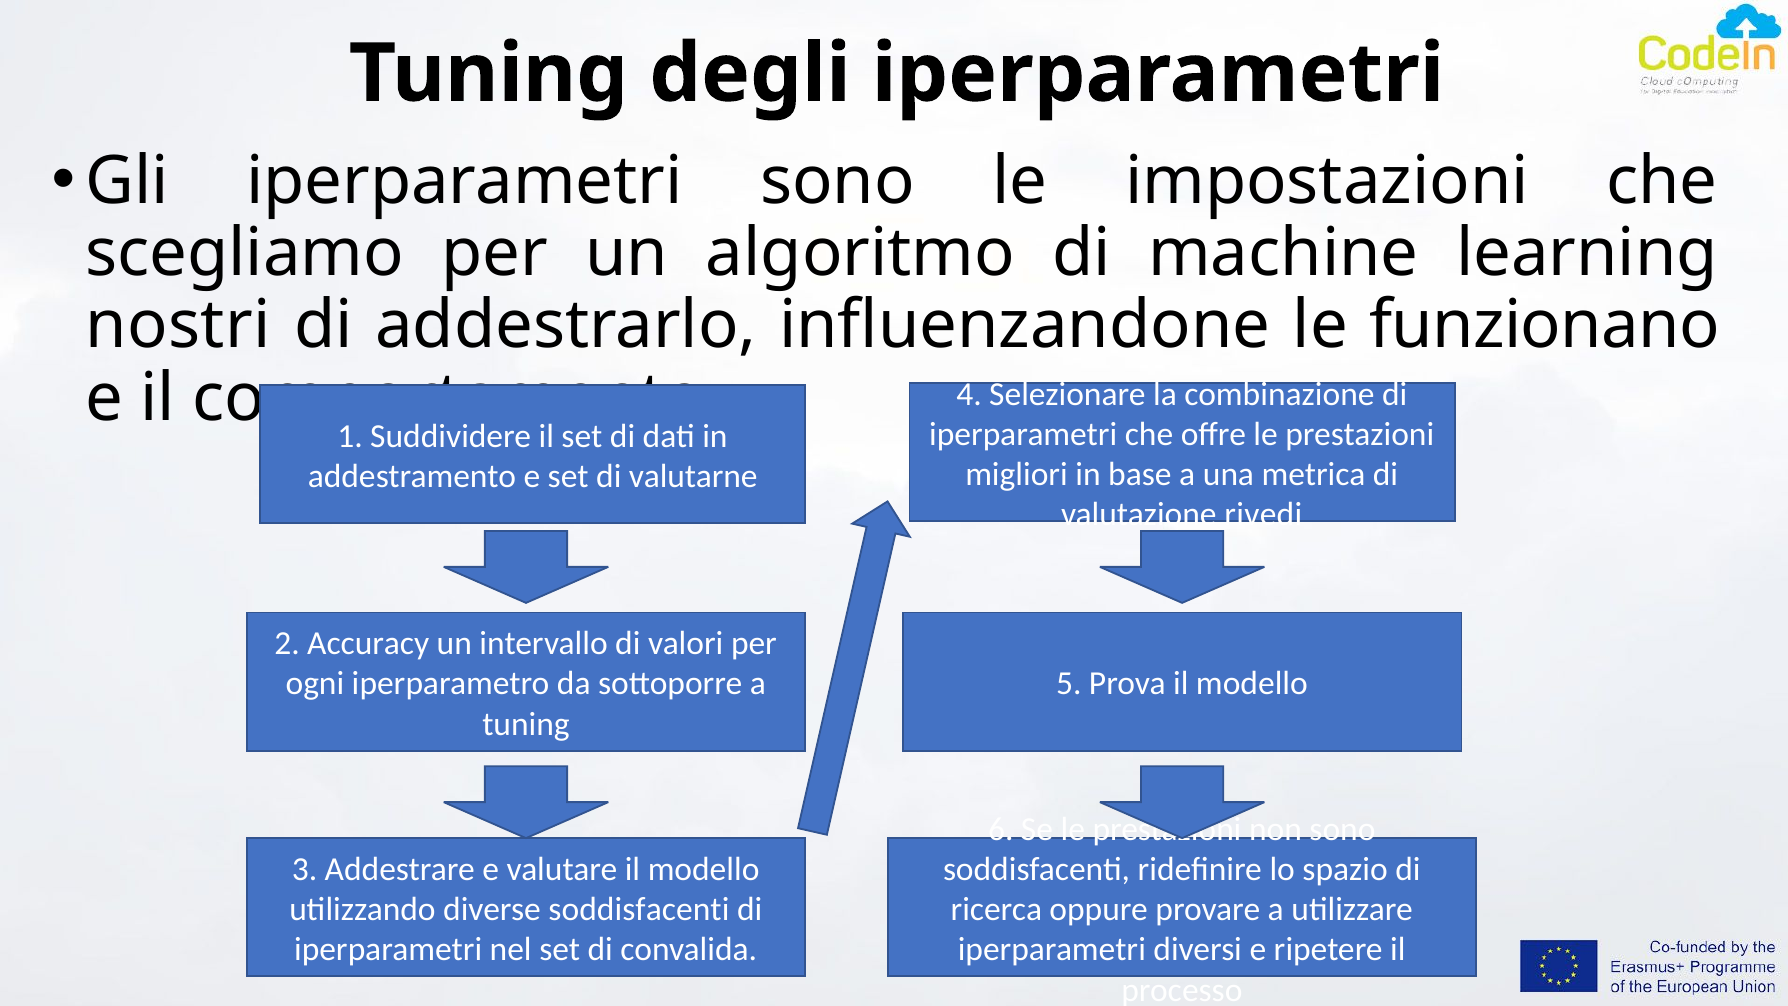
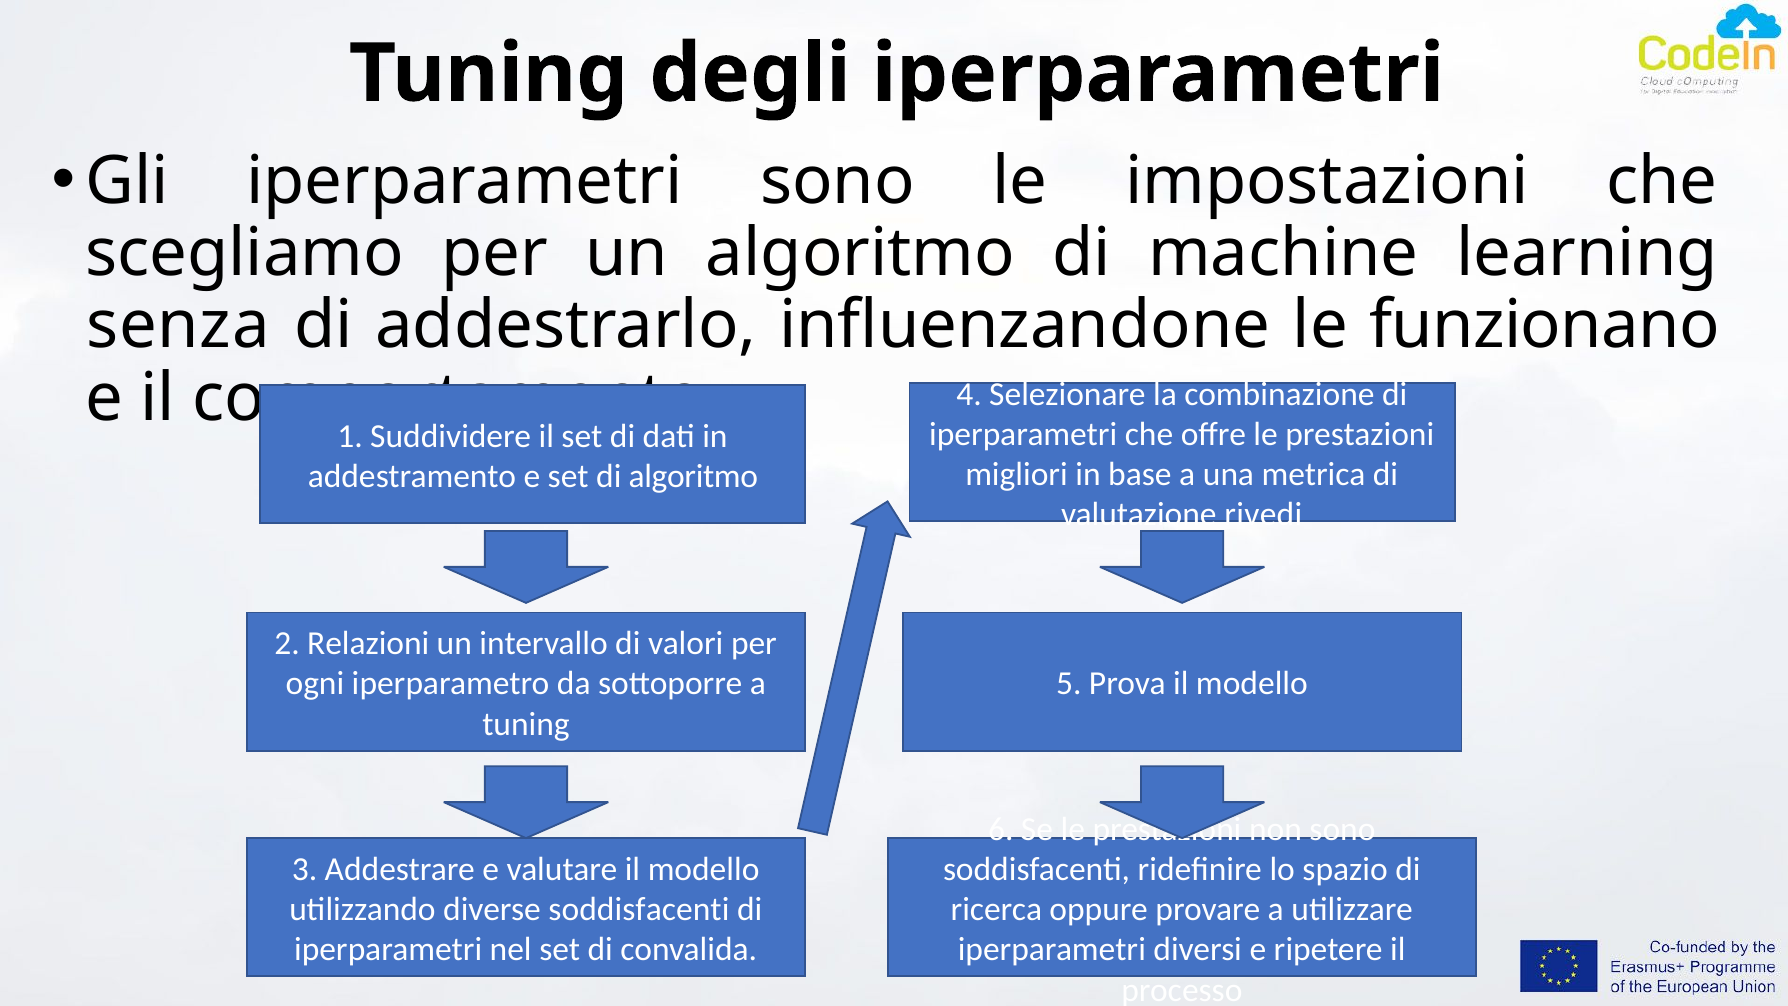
nostri: nostri -> senza
di valutarne: valutarne -> algoritmo
Accuracy: Accuracy -> Relazioni
